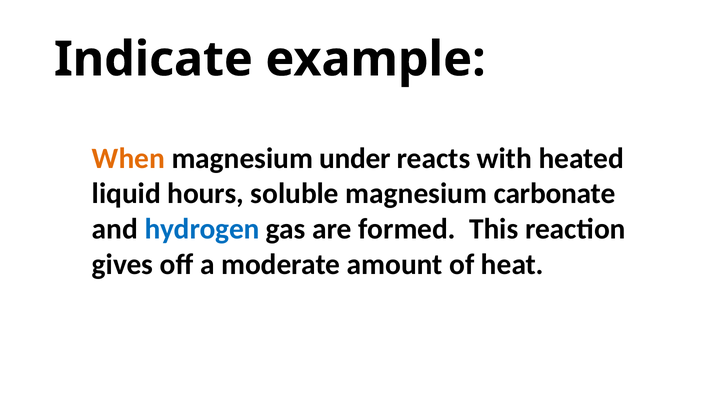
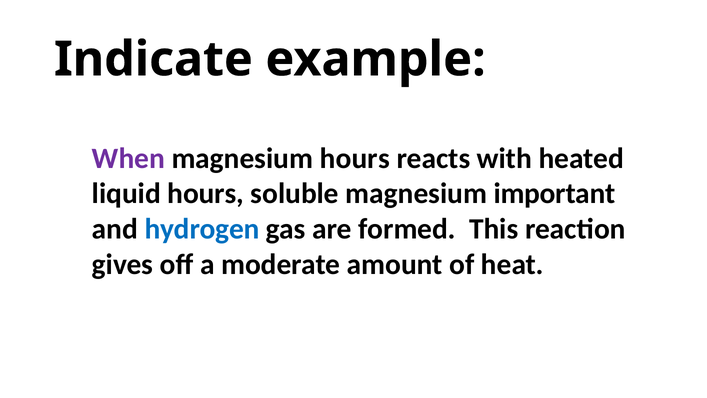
When colour: orange -> purple
magnesium under: under -> hours
carbonate: carbonate -> important
